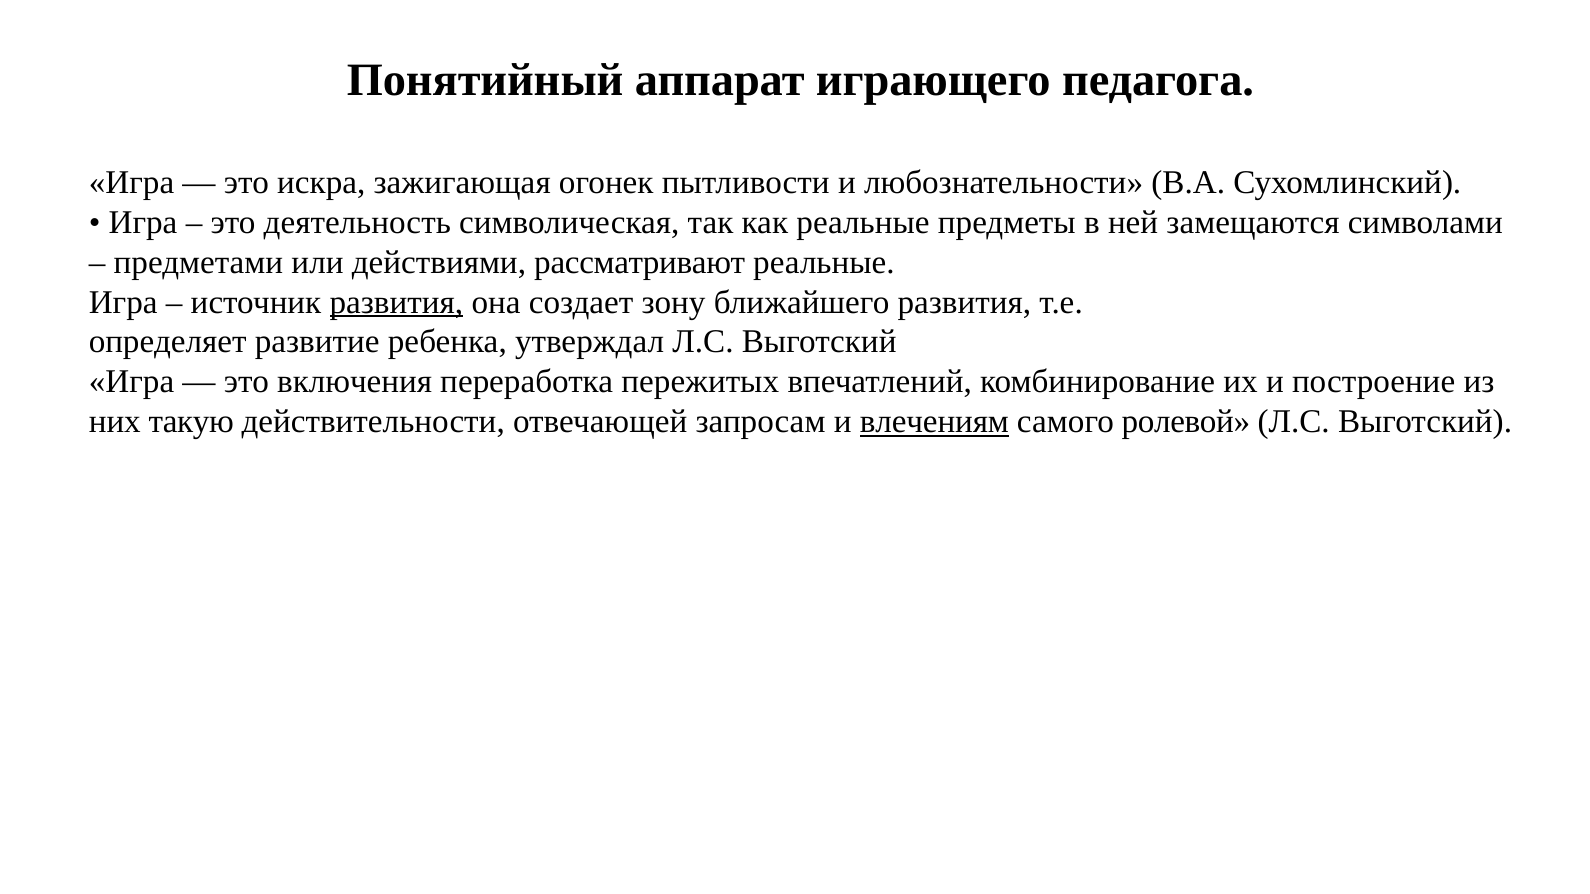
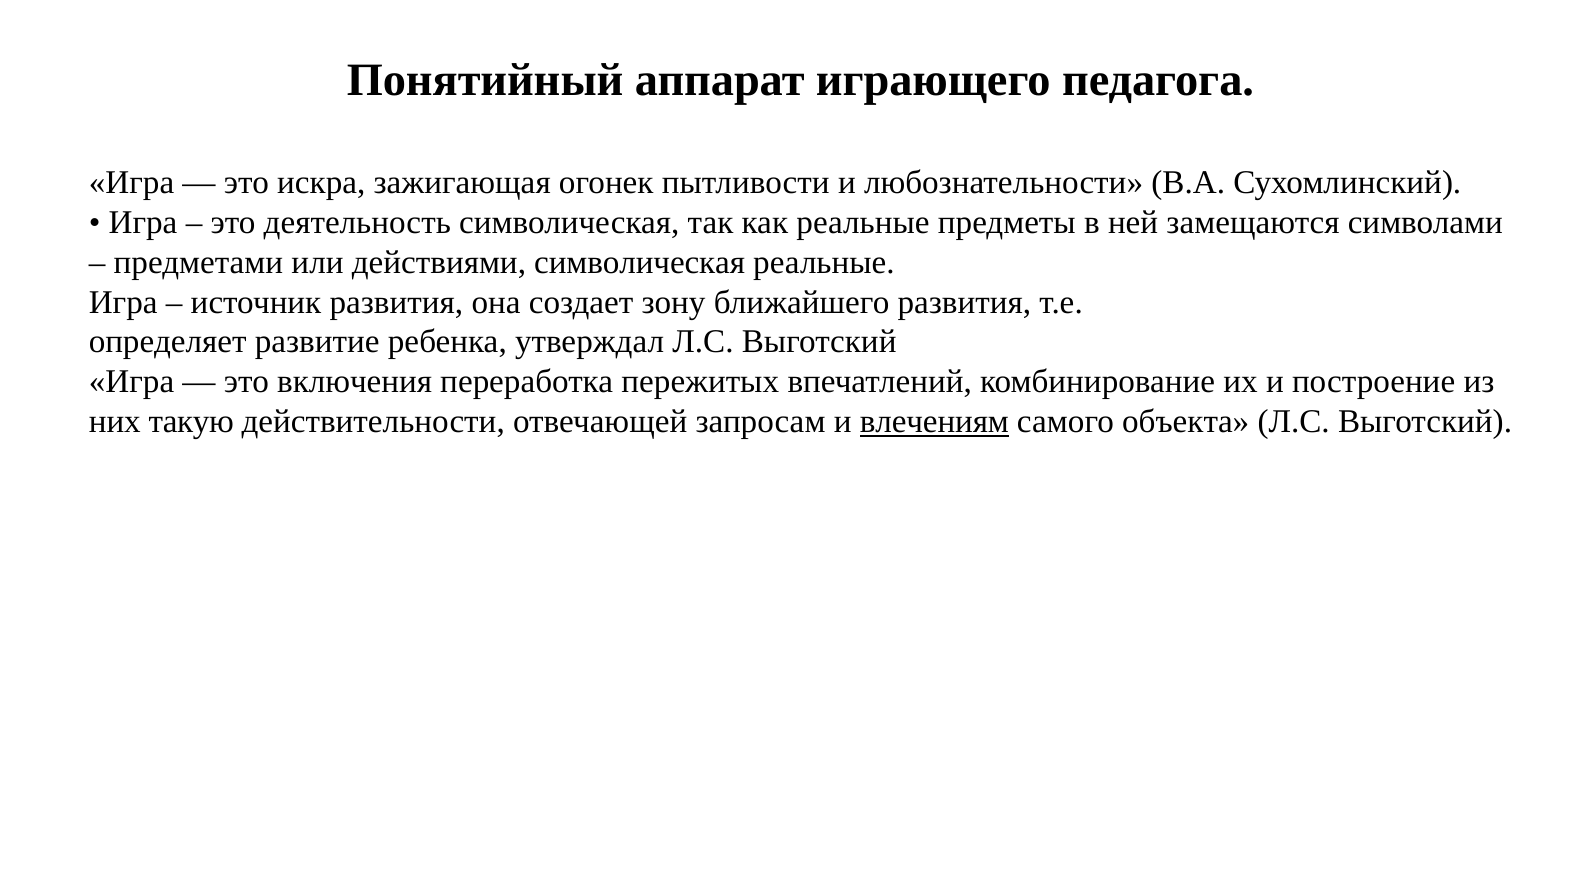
действиями рассматривают: рассматривают -> символическая
развития at (396, 302) underline: present -> none
ролевой: ролевой -> объекта
